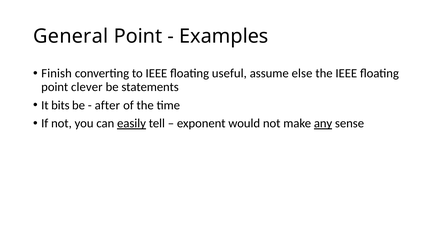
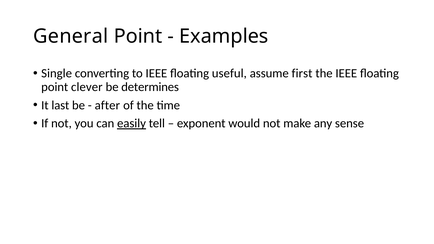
Finish: Finish -> Single
else: else -> first
statements: statements -> determines
bits: bits -> last
any underline: present -> none
